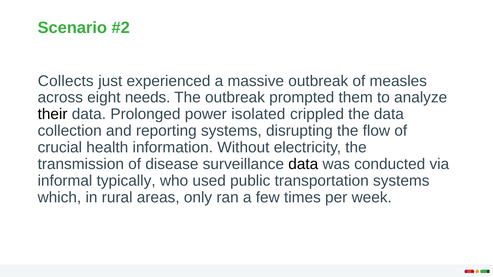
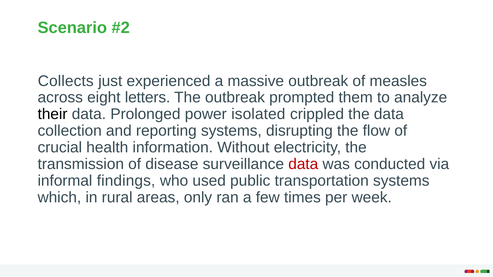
needs: needs -> letters
data at (303, 164) colour: black -> red
typically: typically -> findings
